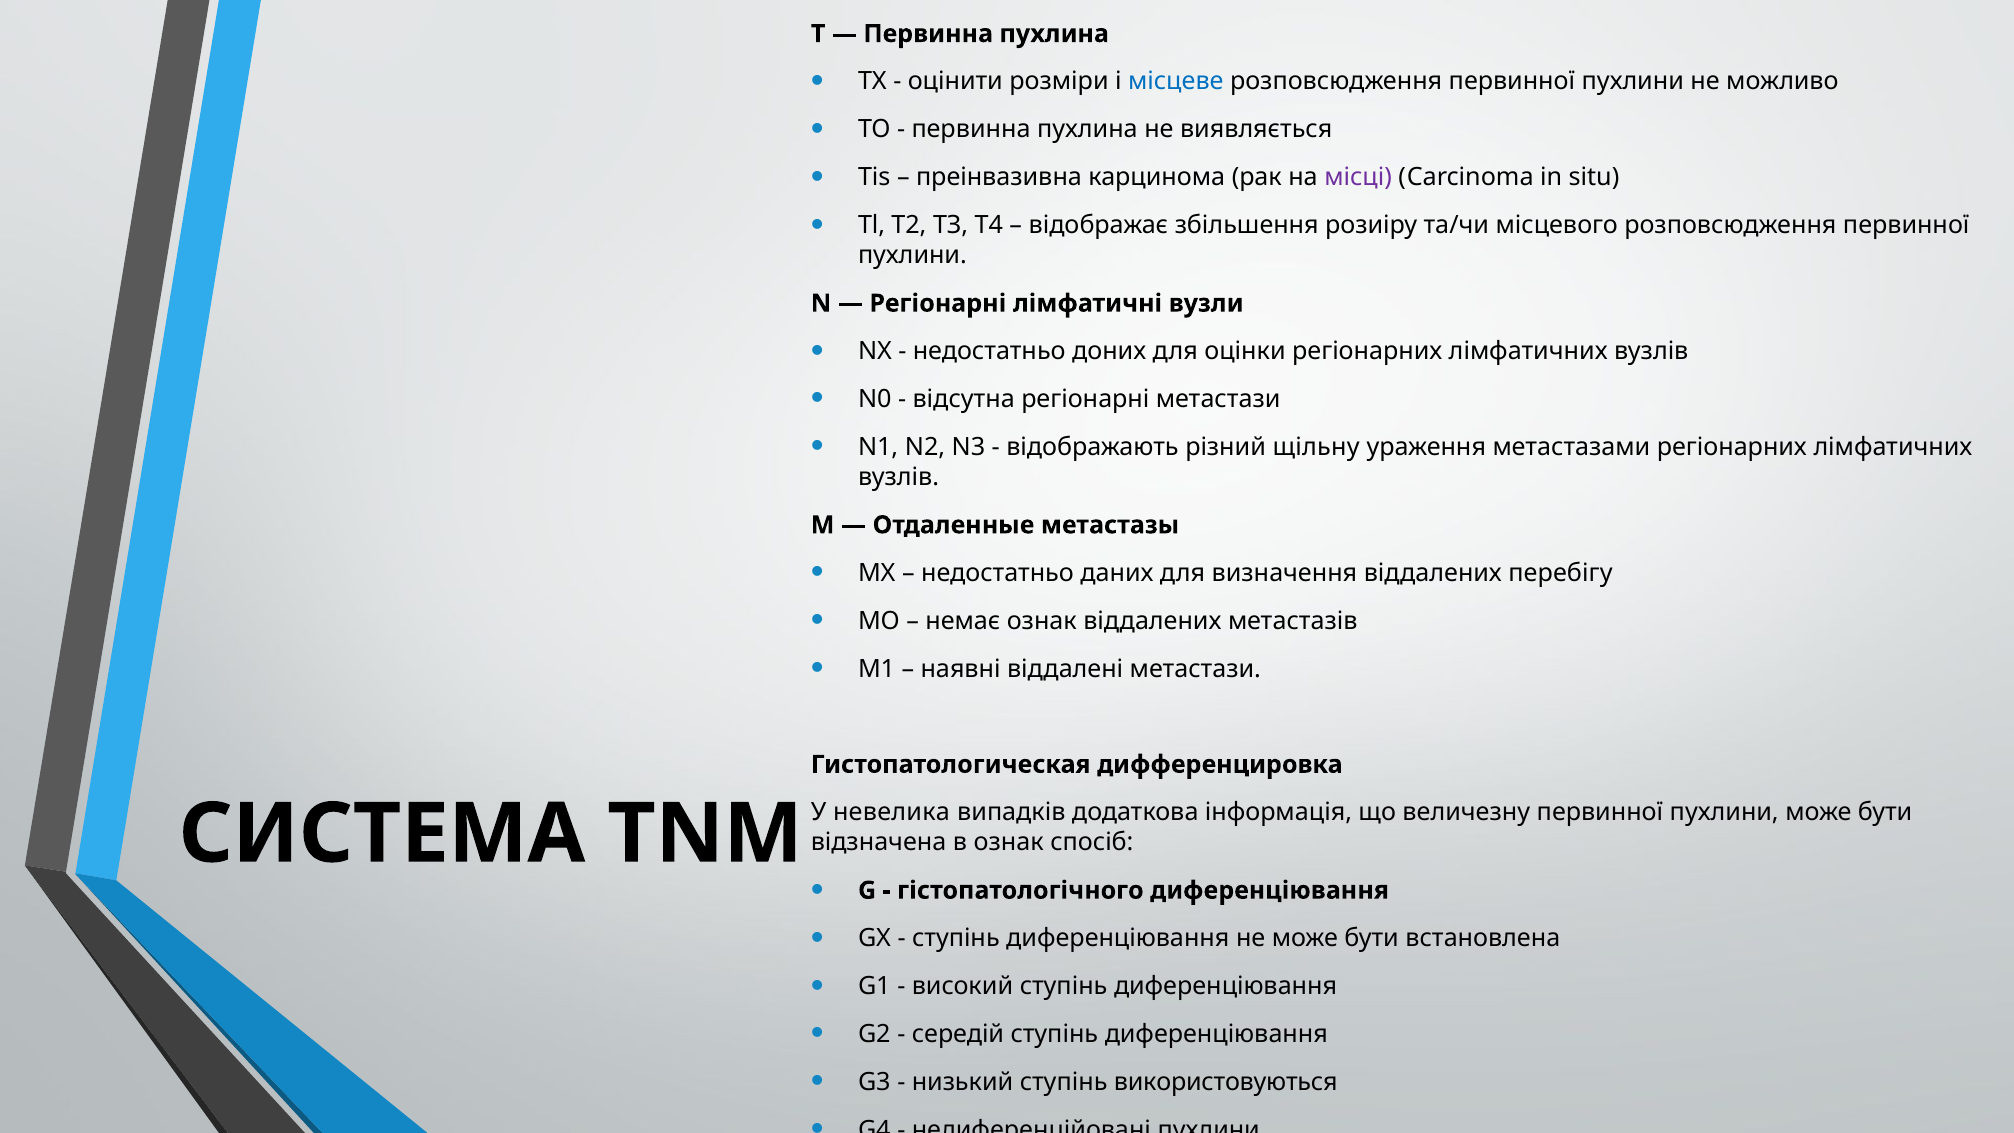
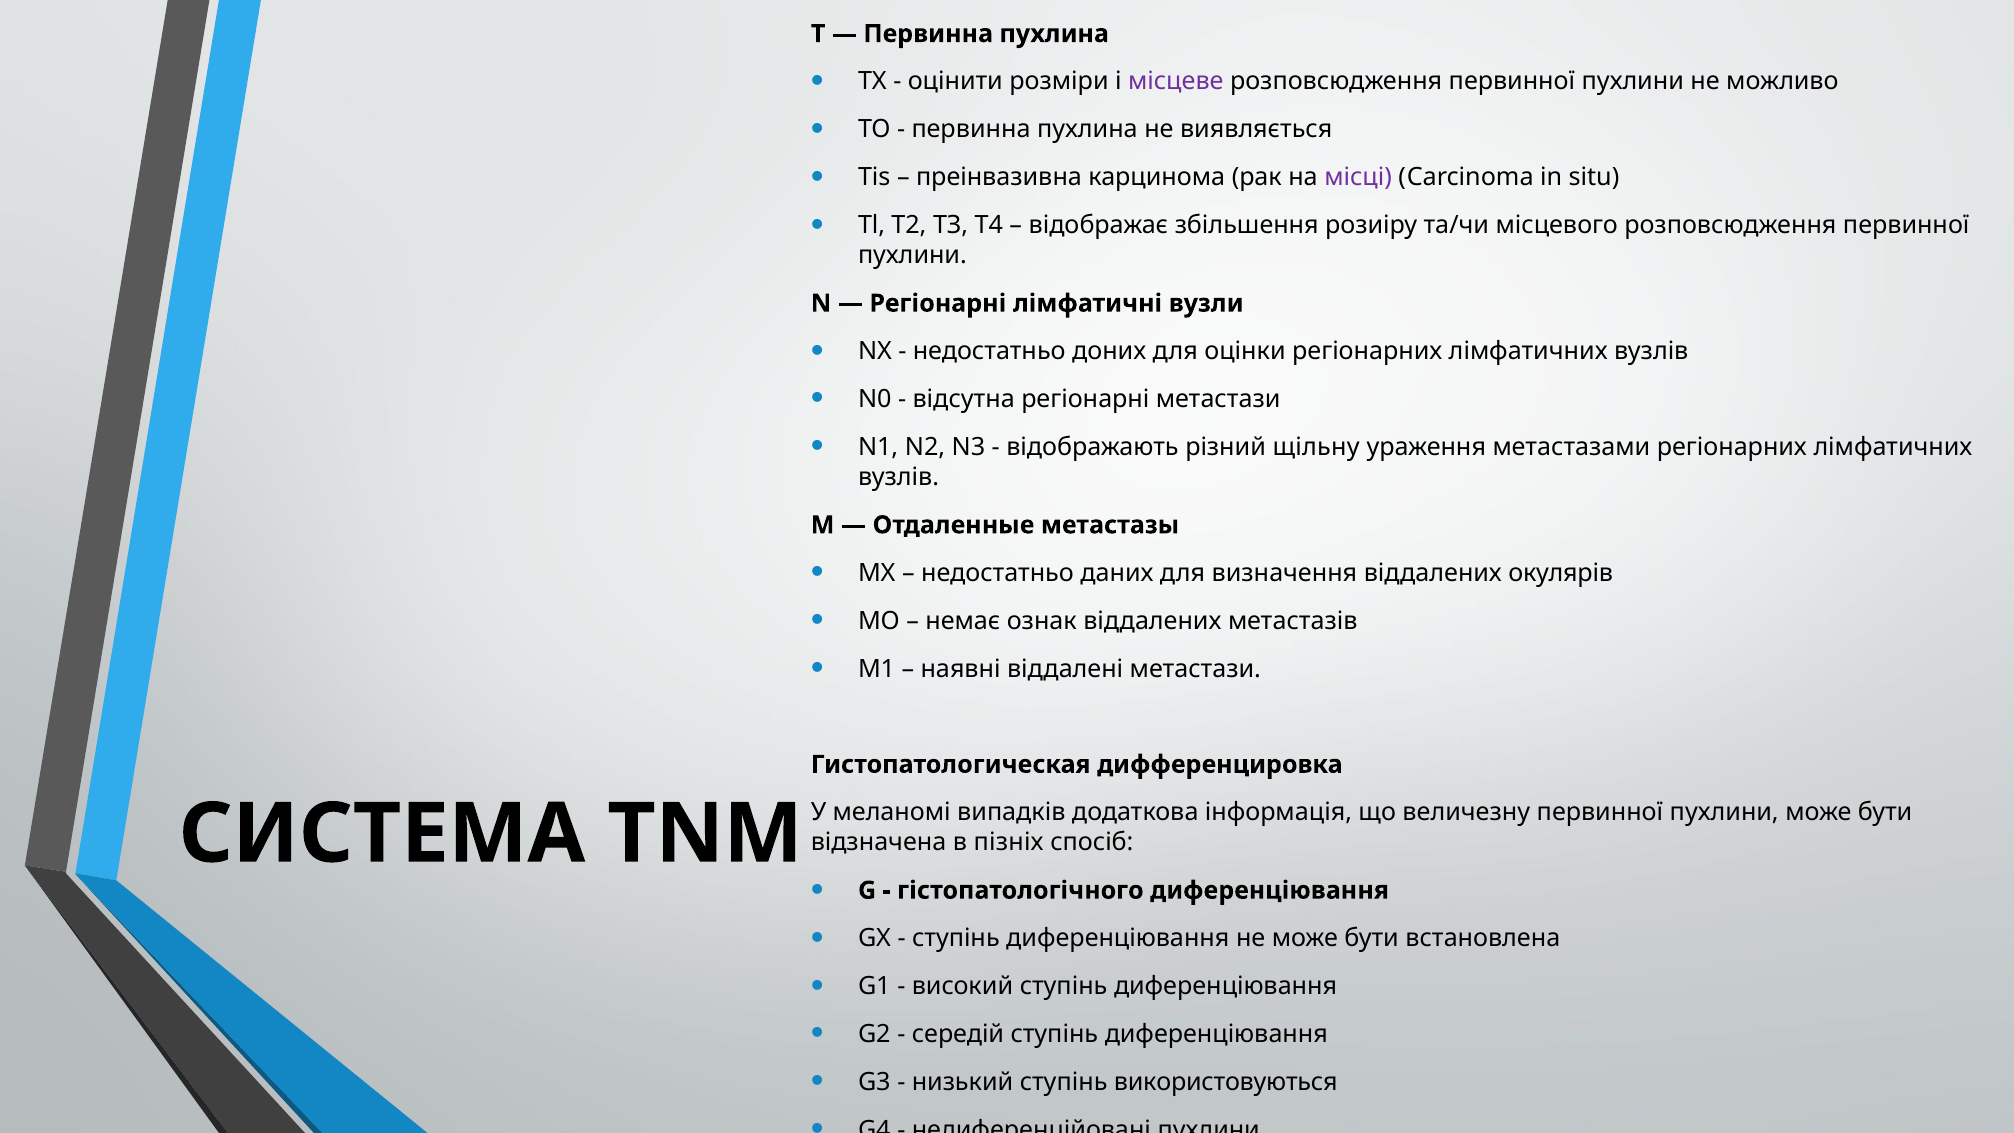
місцеве colour: blue -> purple
перебігу: перебігу -> окулярів
невелика: невелика -> меланомі
в ознак: ознак -> пізніх
